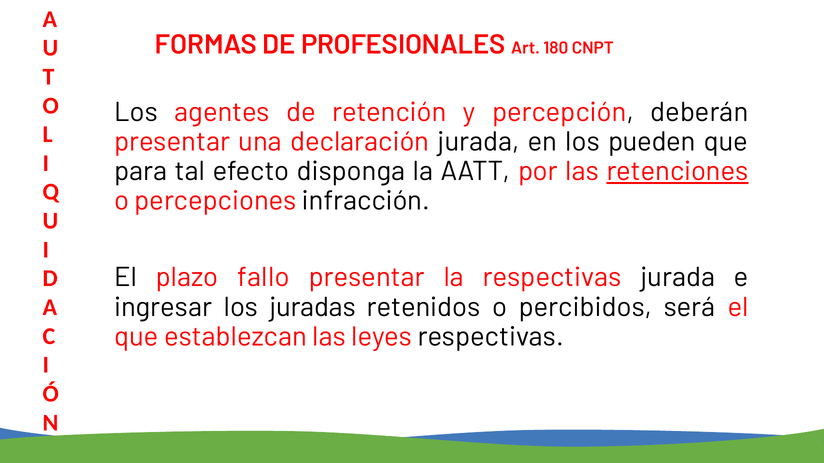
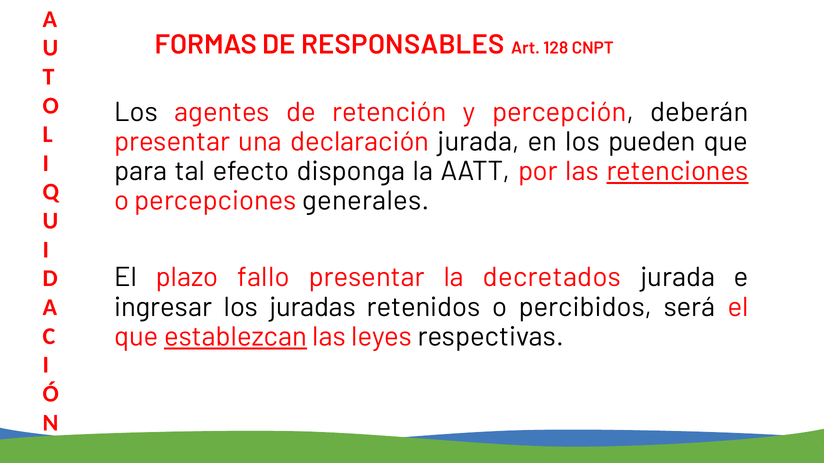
PROFESIONALES: PROFESIONALES -> RESPONSABLES
180: 180 -> 128
infracción: infracción -> generales
la respectivas: respectivas -> decretados
establezcan underline: none -> present
